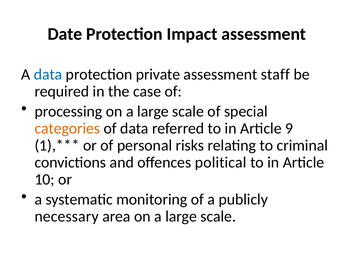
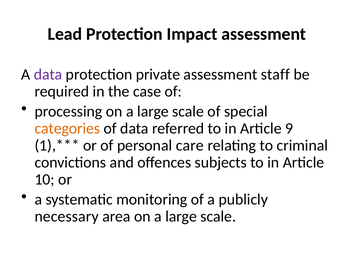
Date: Date -> Lead
data at (48, 74) colour: blue -> purple
risks: risks -> care
political: political -> subjects
